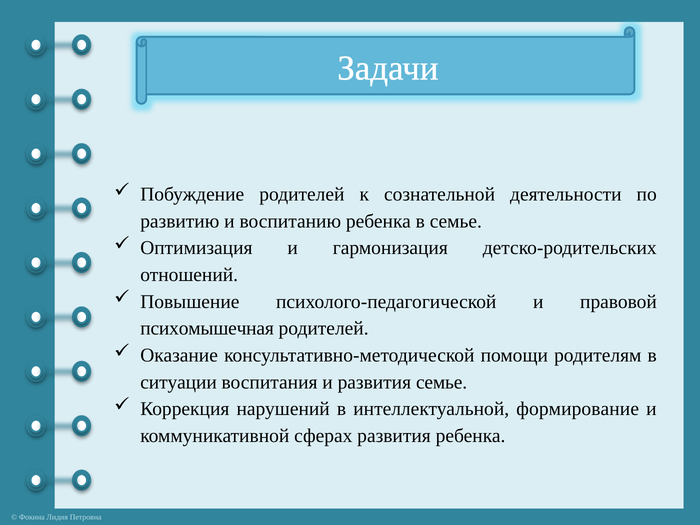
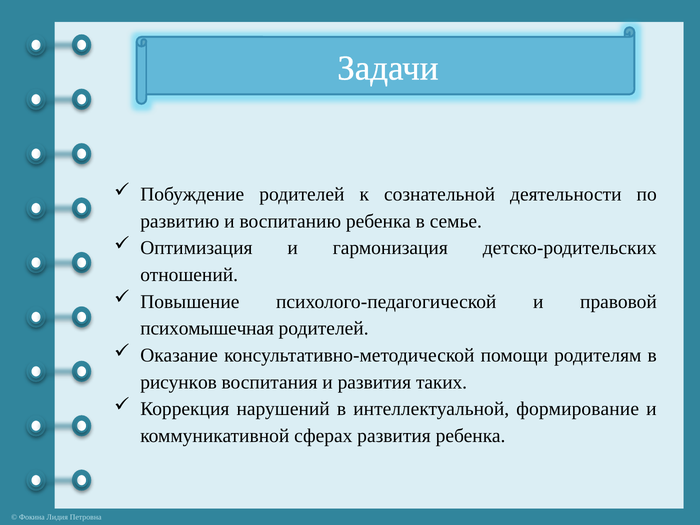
ситуации: ситуации -> рисунков
развития семье: семье -> таких
